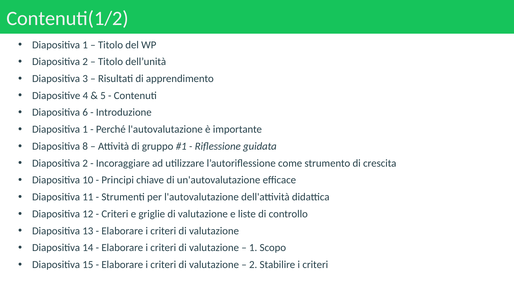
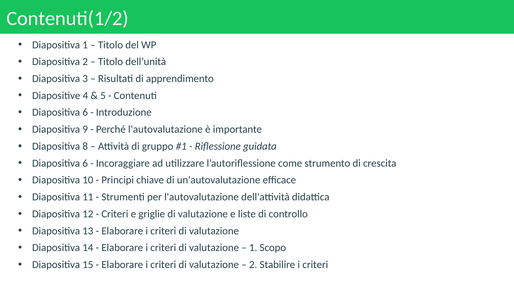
1 at (85, 129): 1 -> 9
2 at (85, 163): 2 -> 6
